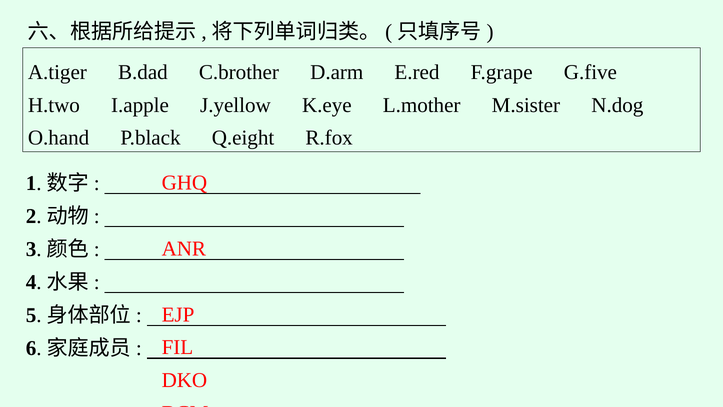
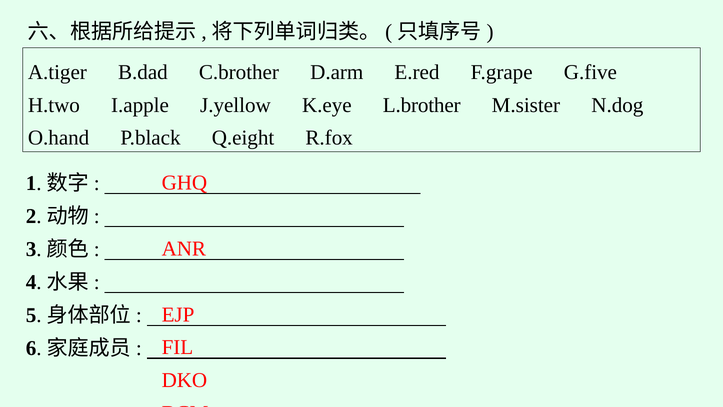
L.mother: L.mother -> L.brother
